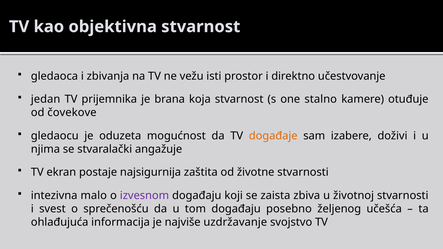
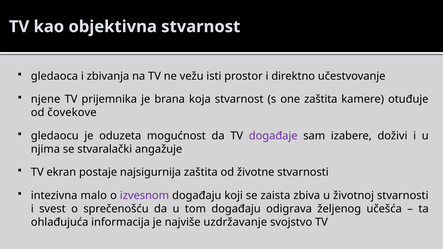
jedan: jedan -> njene
one stalno: stalno -> zaštita
događaje colour: orange -> purple
posebno: posebno -> odigrava
